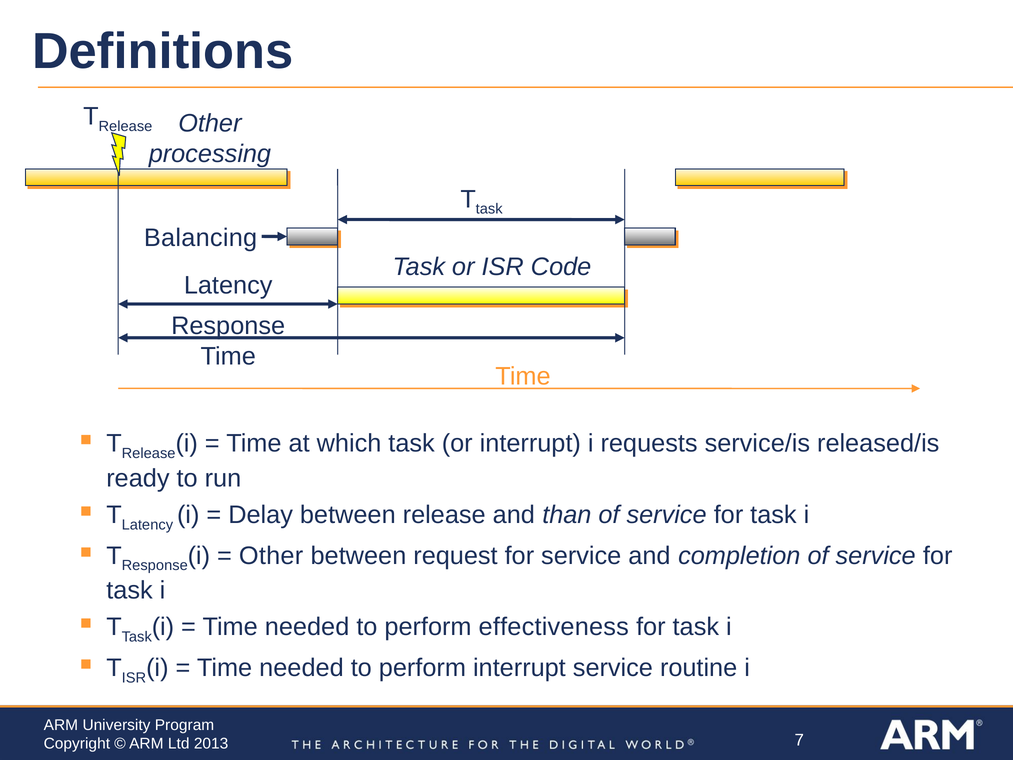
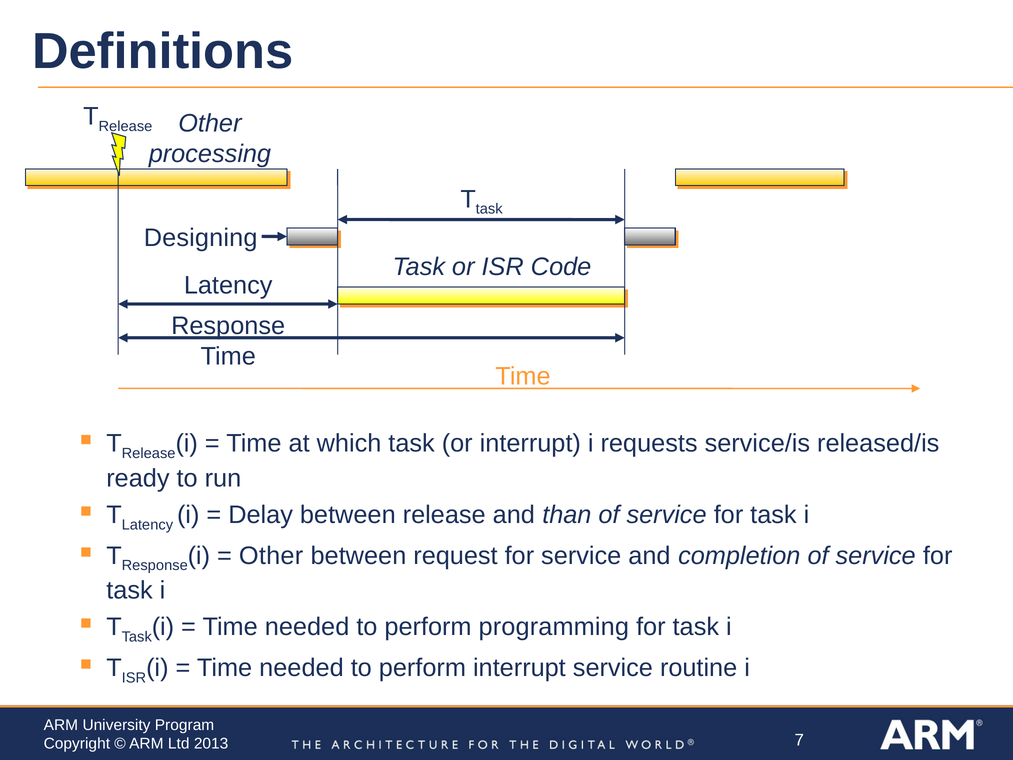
Balancing: Balancing -> Designing
effectiveness: effectiveness -> programming
